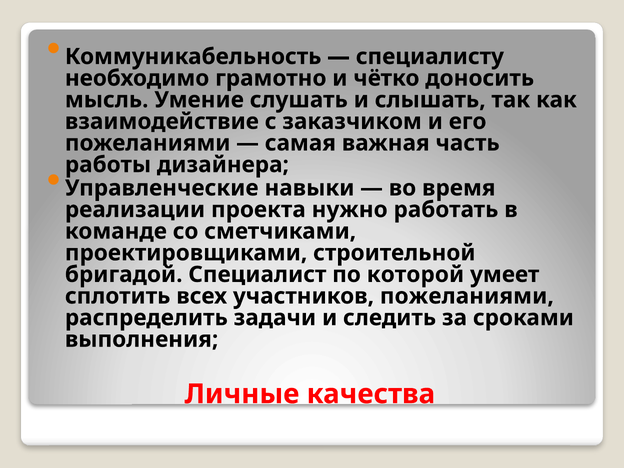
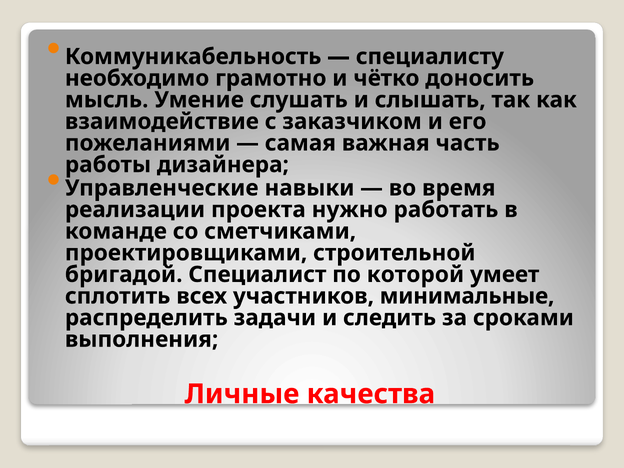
участников пожеланиями: пожеланиями -> минимальные
